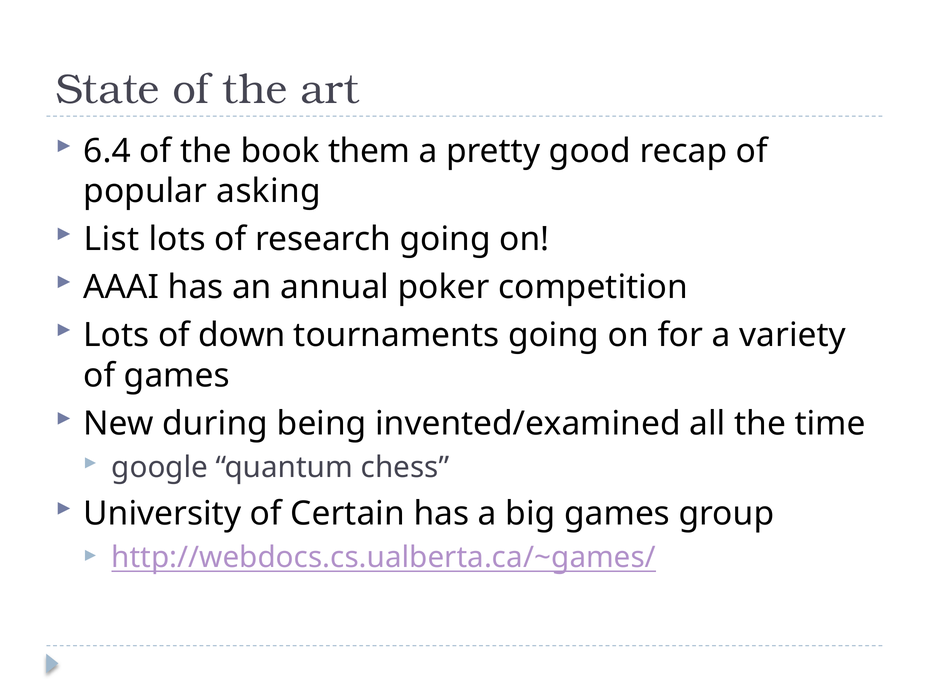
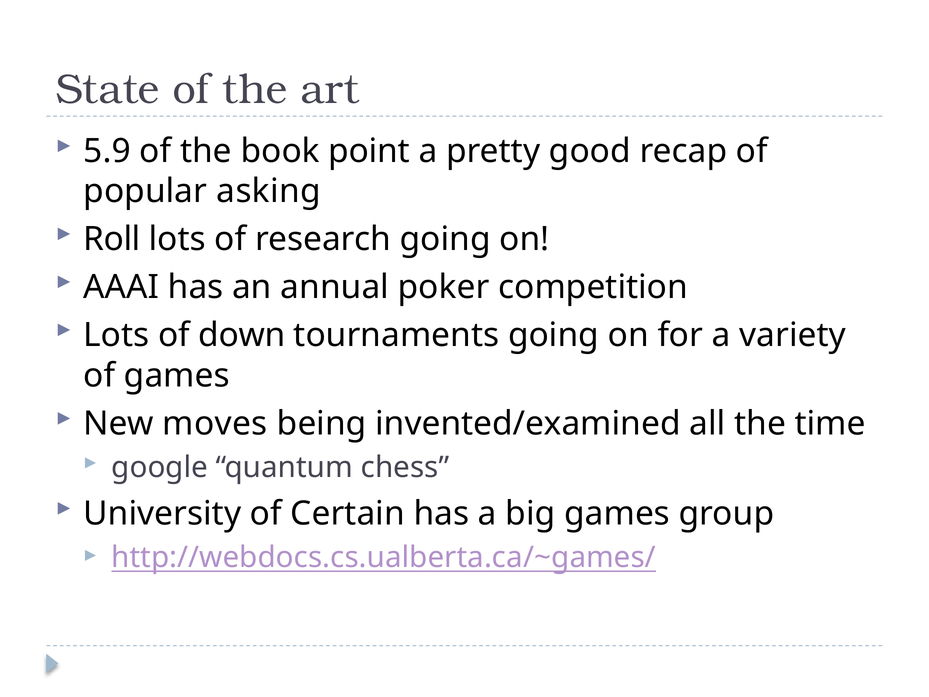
6.4: 6.4 -> 5.9
them: them -> point
List: List -> Roll
during: during -> moves
